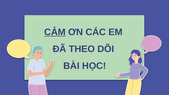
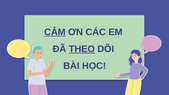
THEO underline: none -> present
